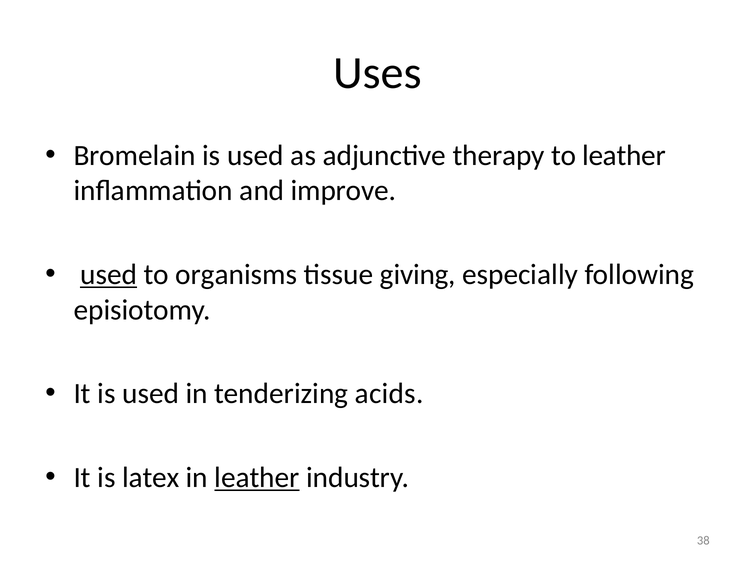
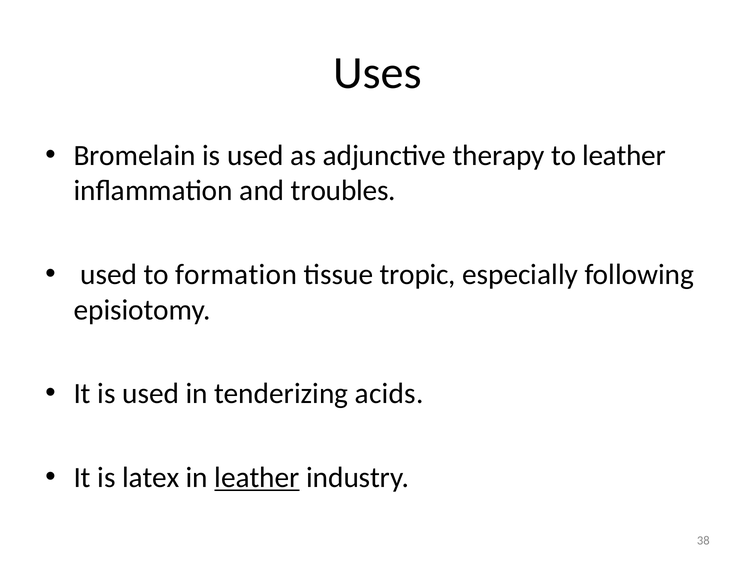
improve: improve -> troubles
used at (109, 275) underline: present -> none
organisms: organisms -> formation
giving: giving -> tropic
